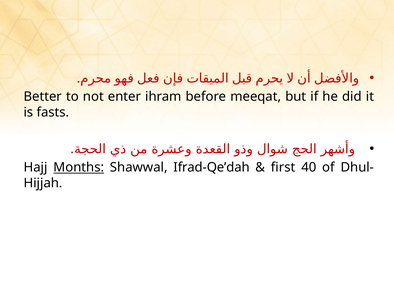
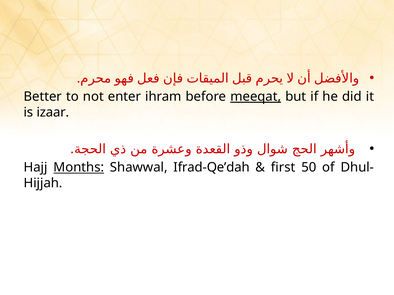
meeqat underline: none -> present
fasts: fasts -> izaar
40: 40 -> 50
